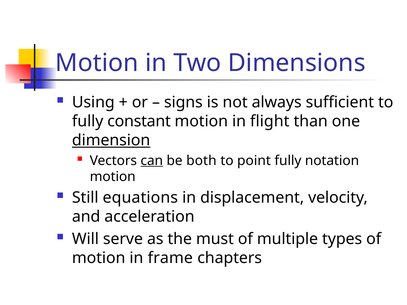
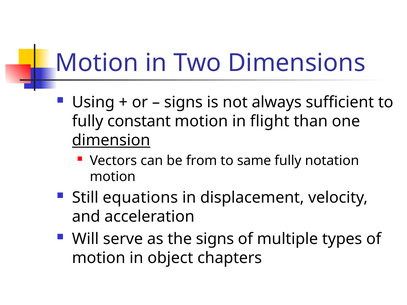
can underline: present -> none
both: both -> from
point: point -> same
the must: must -> signs
frame: frame -> object
